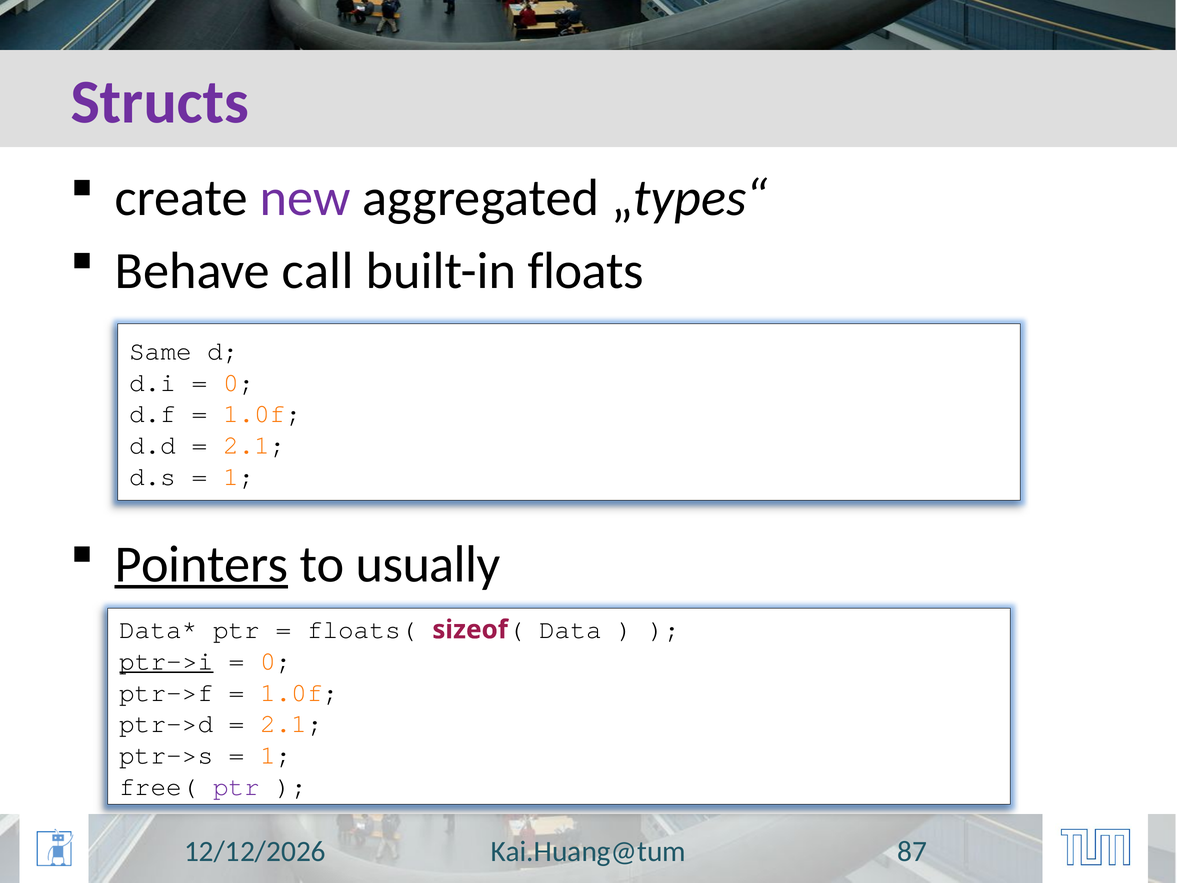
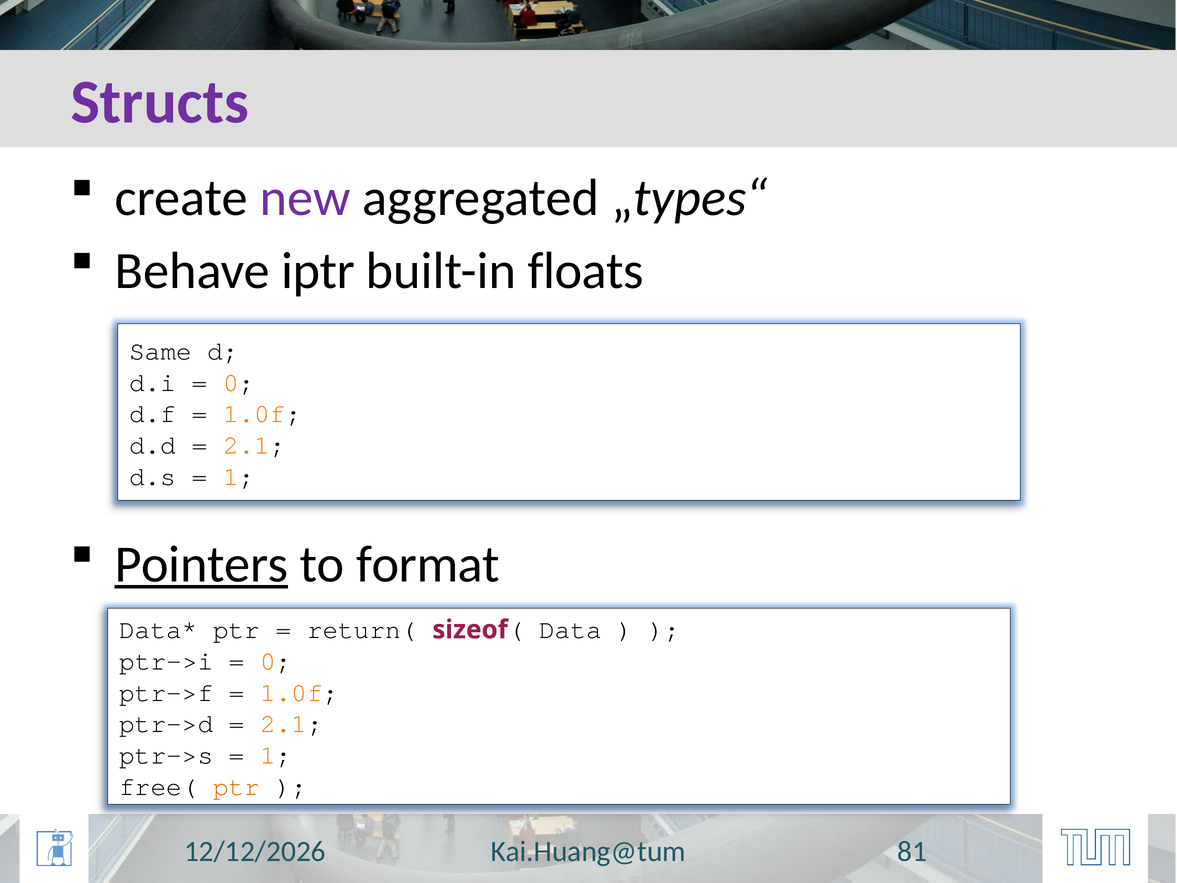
call: call -> iptr
usually: usually -> format
floats(: floats( -> return(
ptr->i underline: present -> none
ptr at (237, 786) colour: purple -> orange
87: 87 -> 81
